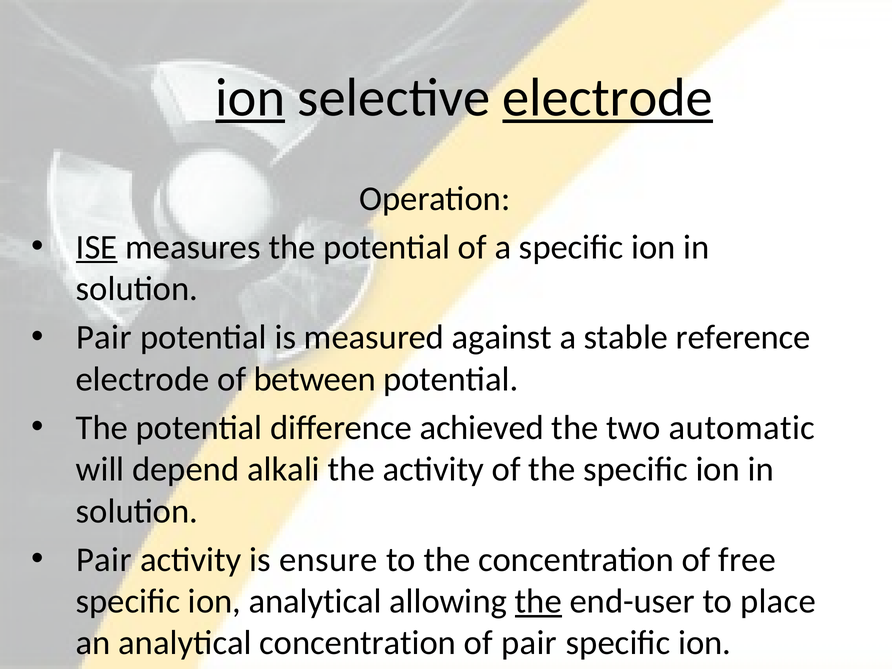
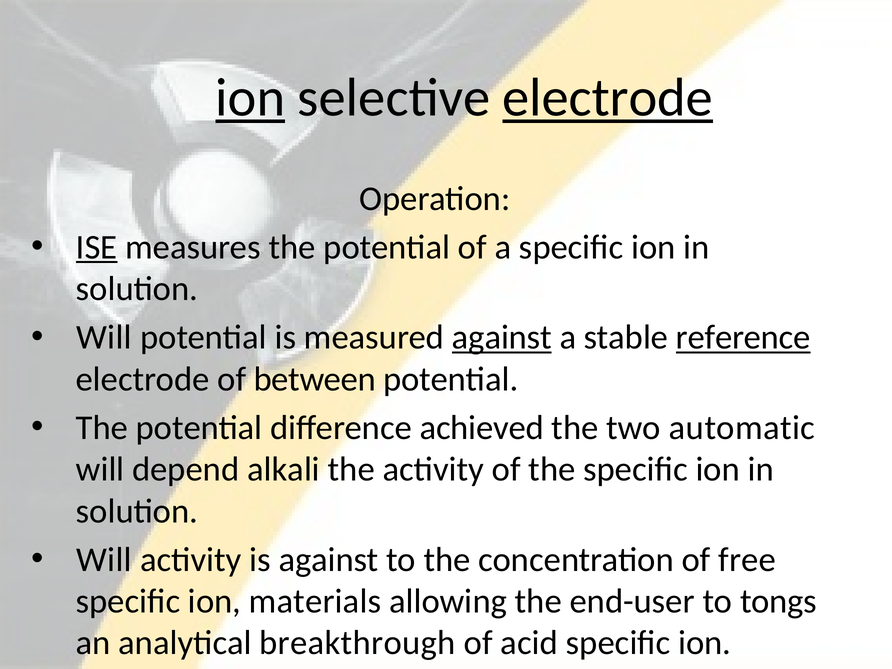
Pair at (104, 338): Pair -> Will
against at (502, 338) underline: none -> present
reference underline: none -> present
Pair at (104, 560): Pair -> Will
is ensure: ensure -> against
ion analytical: analytical -> materials
the at (538, 601) underline: present -> none
place: place -> tongs
analytical concentration: concentration -> breakthrough
of pair: pair -> acid
